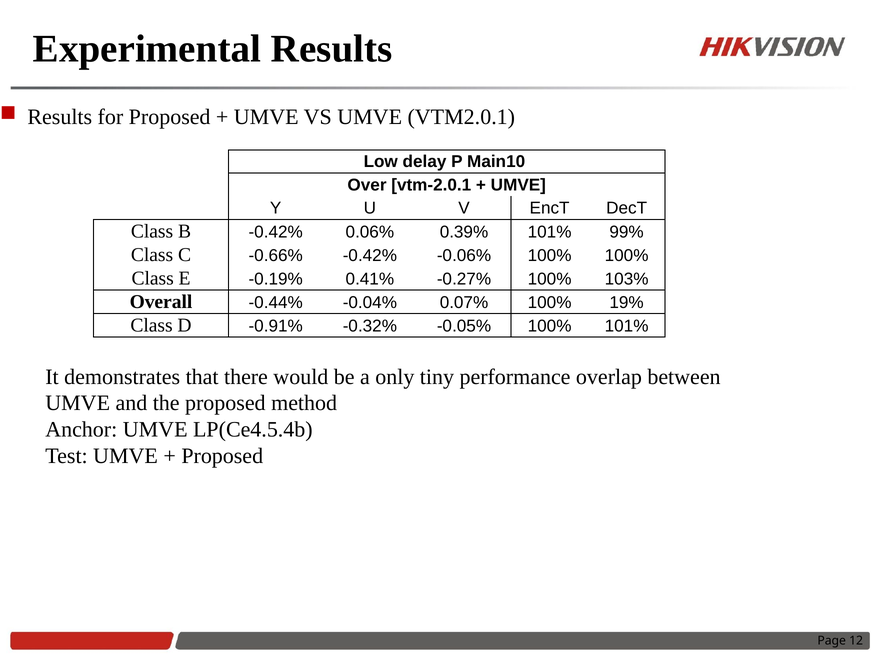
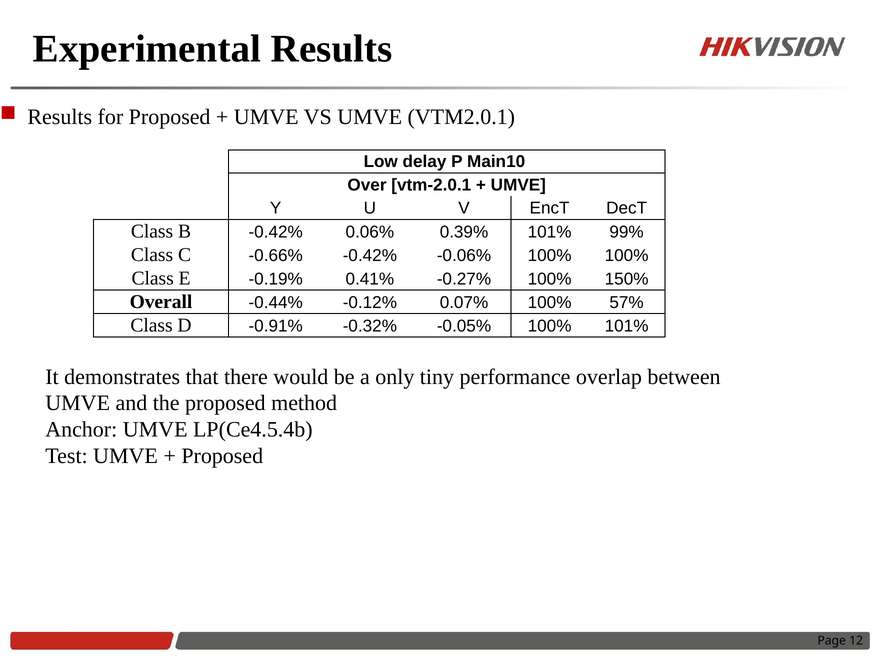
103%: 103% -> 150%
-0.04%: -0.04% -> -0.12%
19%: 19% -> 57%
